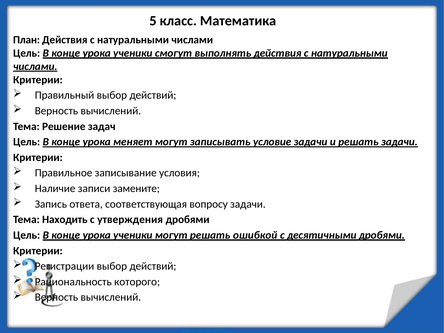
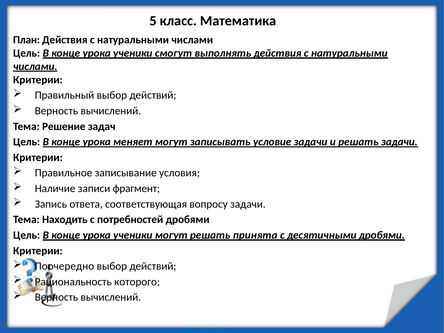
замените: замените -> фрагмент
утверждения: утверждения -> потребностей
ошибкой: ошибкой -> принята
Регистрации: Регистрации -> Поочередно
